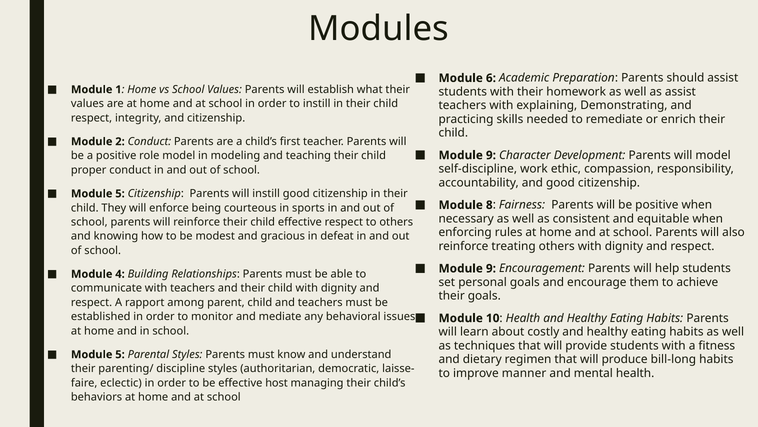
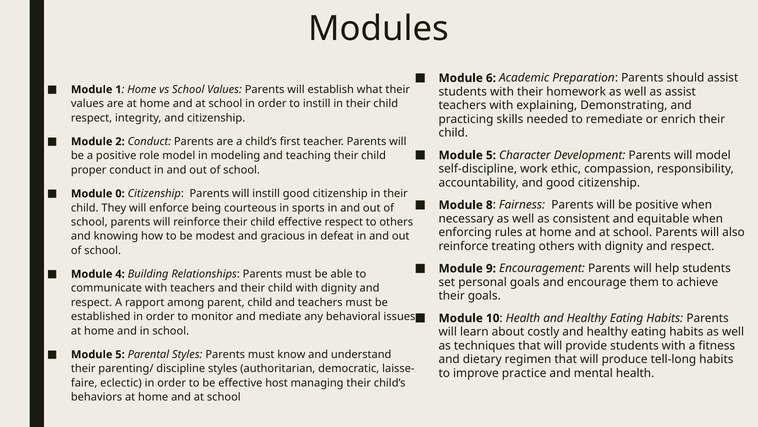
9 at (491, 155): 9 -> 5
5 at (120, 193): 5 -> 0
bill-long: bill-long -> tell-long
manner: manner -> practice
